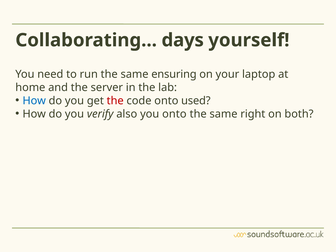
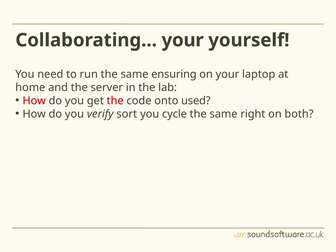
Collaborating days: days -> your
How at (34, 101) colour: blue -> red
also: also -> sort
you onto: onto -> cycle
